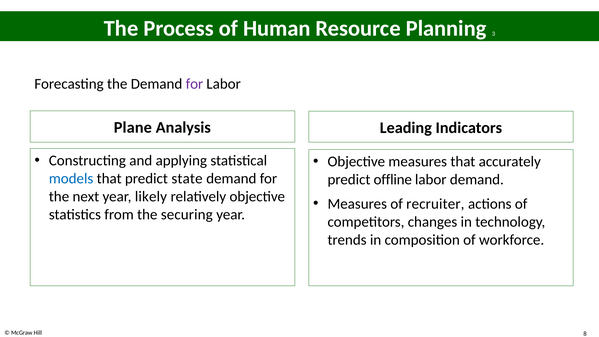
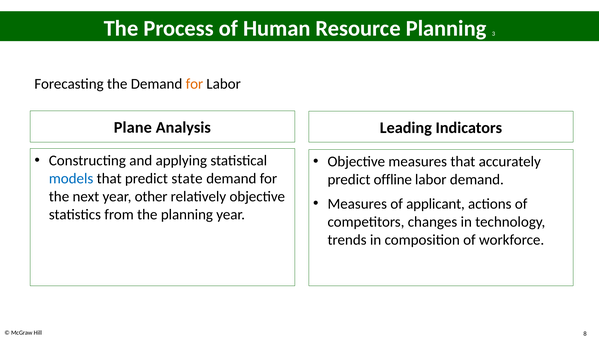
for at (194, 84) colour: purple -> orange
likely: likely -> other
recruiter: recruiter -> applicant
the securing: securing -> planning
